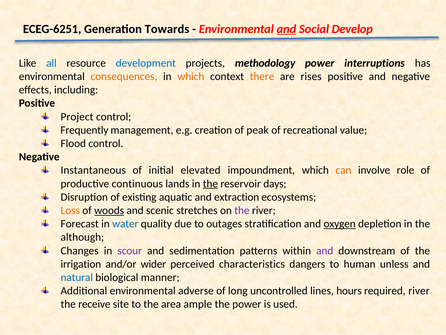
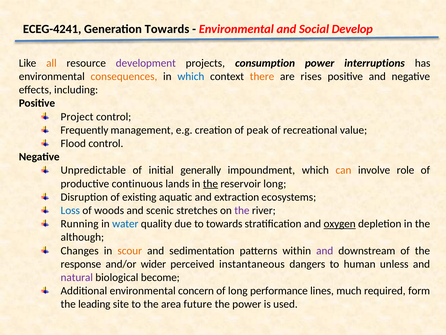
ECEG-6251: ECEG-6251 -> ECEG-4241
and at (286, 29) underline: present -> none
all colour: blue -> orange
development colour: blue -> purple
methodology: methodology -> consumption
which at (191, 76) colour: orange -> blue
Instantaneous: Instantaneous -> Unpredictable
elevated: elevated -> generally
reservoir days: days -> long
Loss colour: orange -> blue
woods underline: present -> none
Forecast: Forecast -> Running
to outages: outages -> towards
scour colour: purple -> orange
irrigation: irrigation -> response
characteristics: characteristics -> instantaneous
natural colour: blue -> purple
manner: manner -> become
adverse: adverse -> concern
uncontrolled: uncontrolled -> performance
hours: hours -> much
required river: river -> form
receive: receive -> leading
ample: ample -> future
